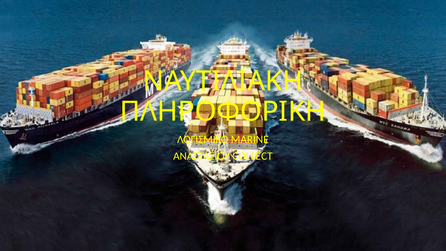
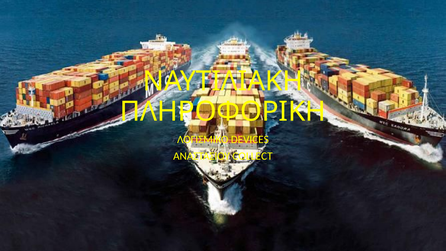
MARINE: MARINE -> DEVICES
